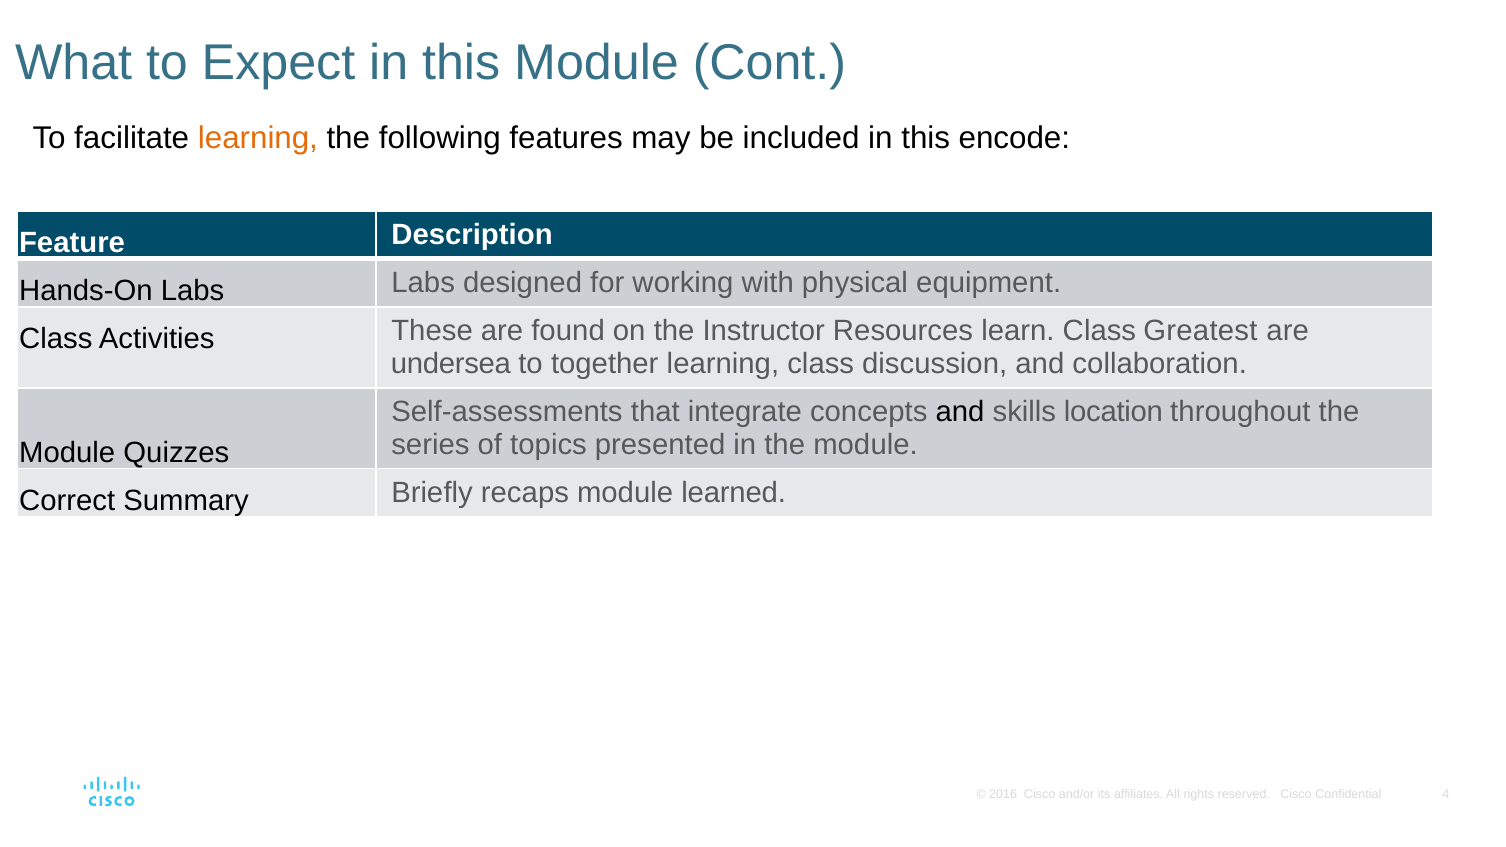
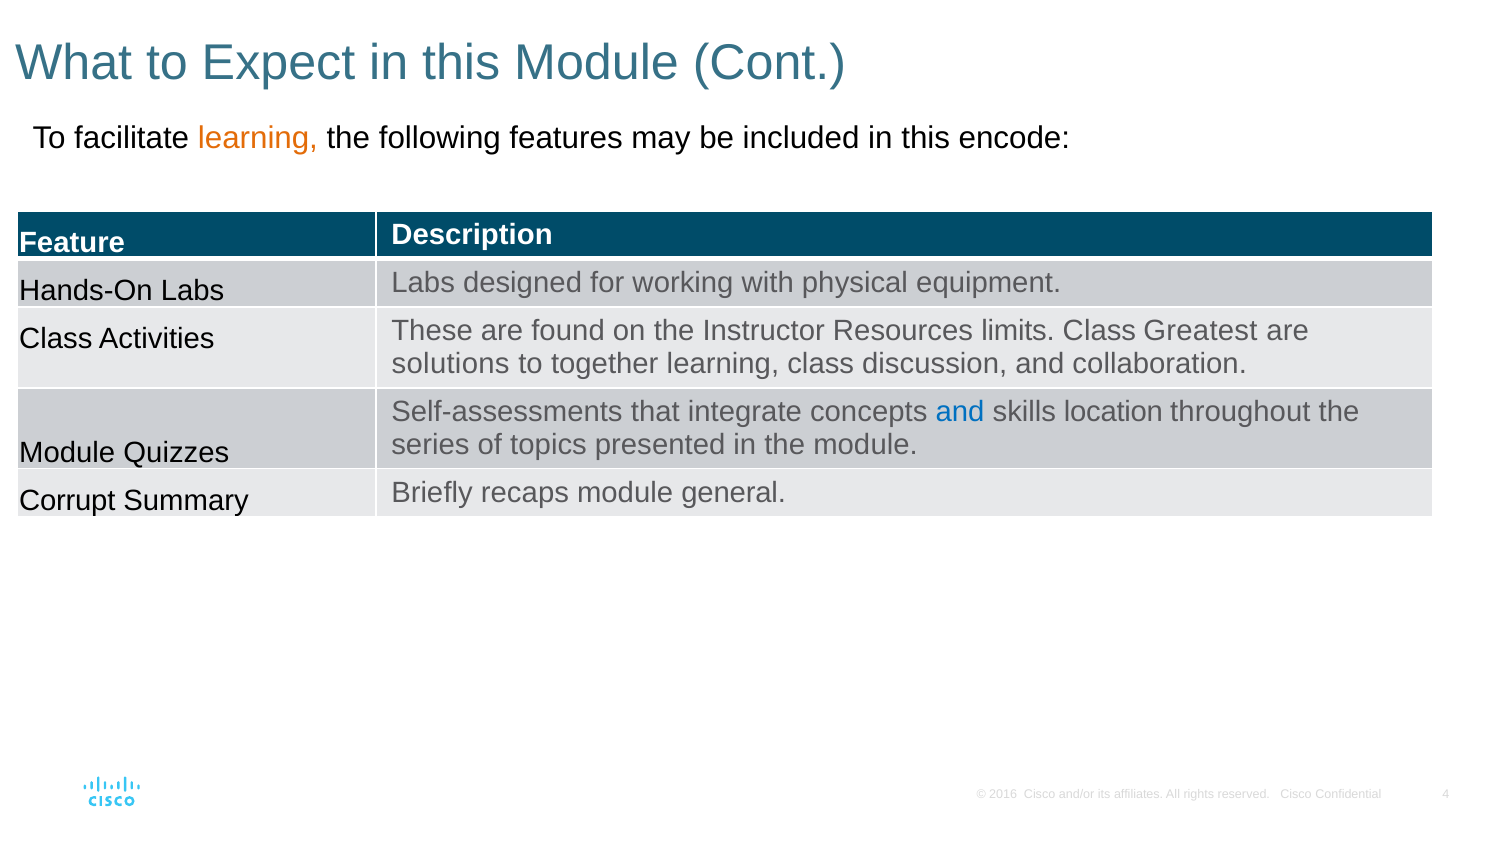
learn: learn -> limits
undersea: undersea -> solutions
and at (960, 412) colour: black -> blue
Correct: Correct -> Corrupt
learned: learned -> general
